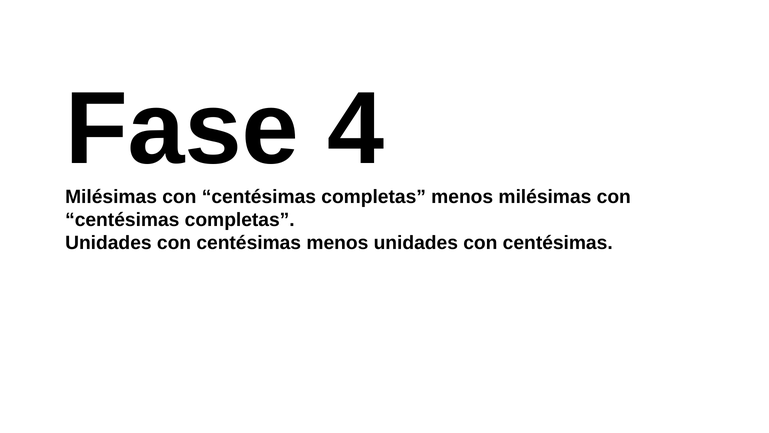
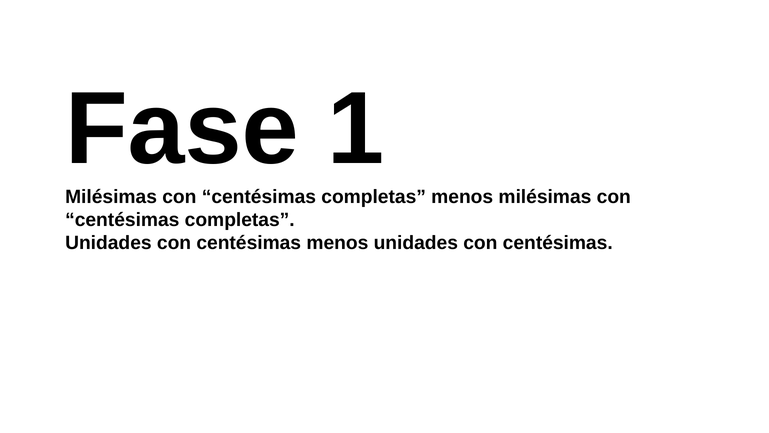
4: 4 -> 1
